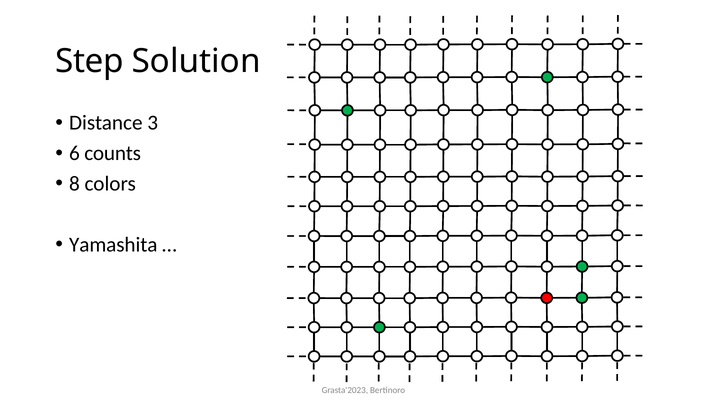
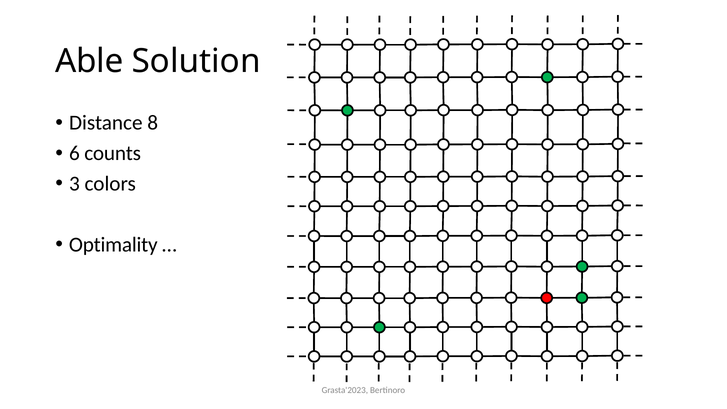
Step: Step -> Able
3: 3 -> 8
8: 8 -> 3
Yamashita: Yamashita -> Optimality
